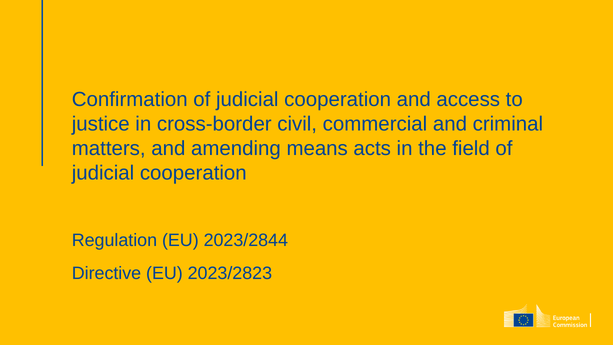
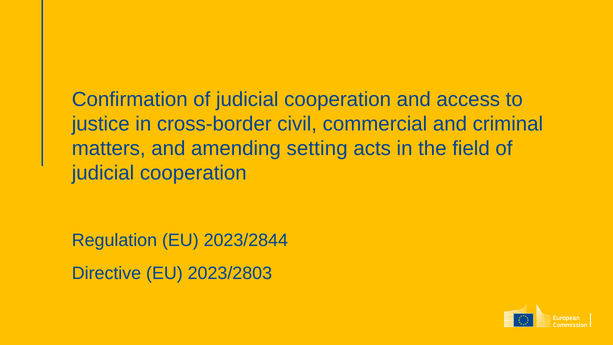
means: means -> setting
2023/2823: 2023/2823 -> 2023/2803
